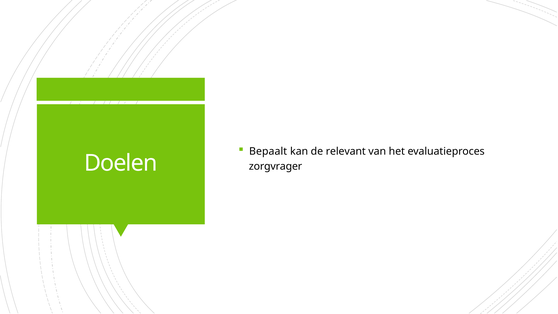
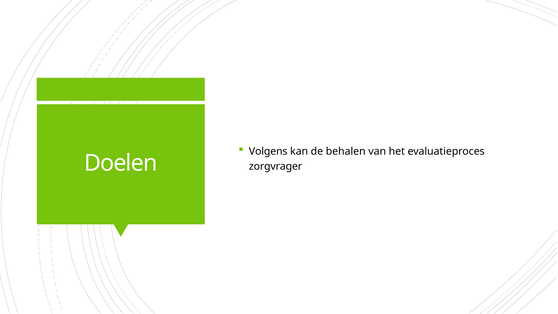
Bepaalt: Bepaalt -> Volgens
relevant: relevant -> behalen
